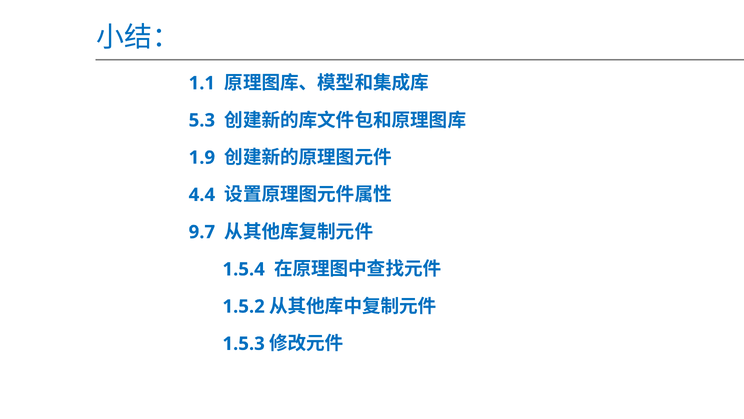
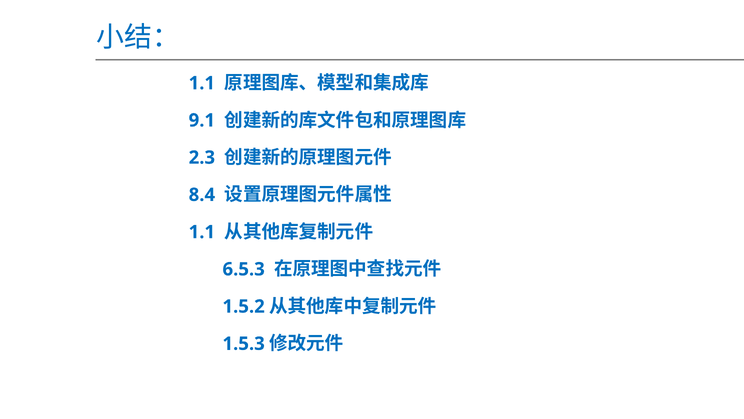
5.3: 5.3 -> 9.1
1.9: 1.9 -> 2.3
4.4: 4.4 -> 8.4
9.7 at (202, 232): 9.7 -> 1.1
1.5.4: 1.5.4 -> 6.5.3
